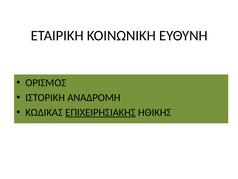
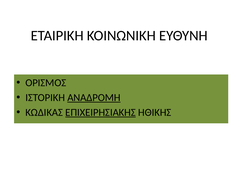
ΑΝΑΔΡΟΜΗ underline: none -> present
